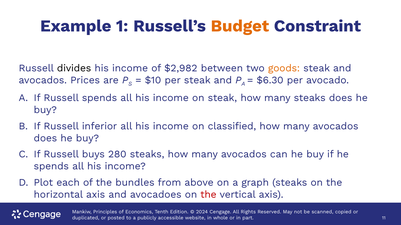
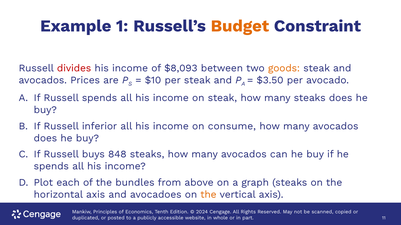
divides colour: black -> red
$2,982: $2,982 -> $8,093
$6.30: $6.30 -> $3.50
classified: classified -> consume
280: 280 -> 848
the at (208, 195) colour: red -> orange
